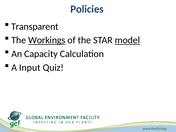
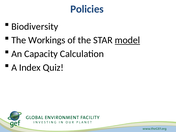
Transparent: Transparent -> Biodiversity
Workings underline: present -> none
Input: Input -> Index
